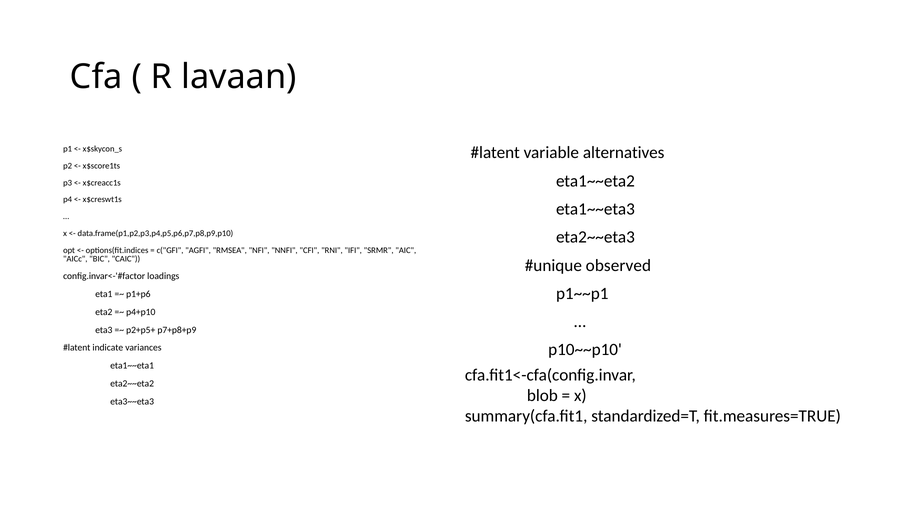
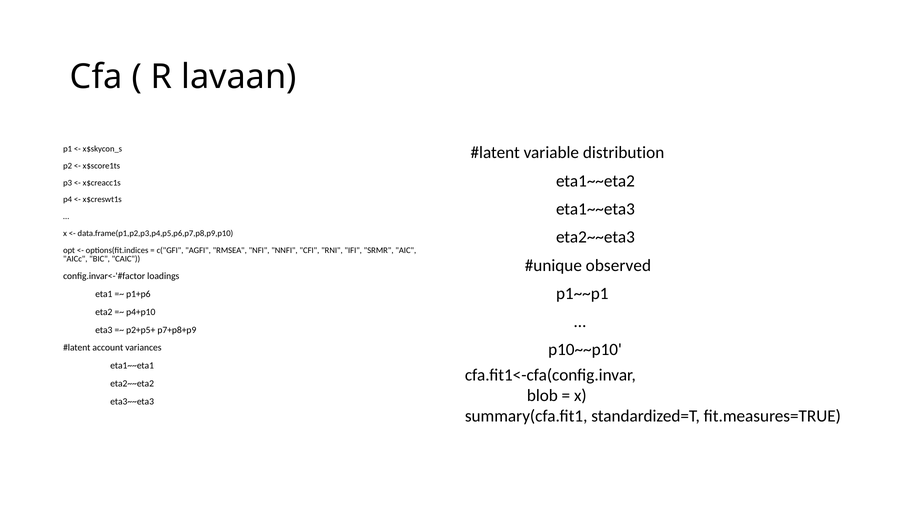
alternatives: alternatives -> distribution
indicate: indicate -> account
